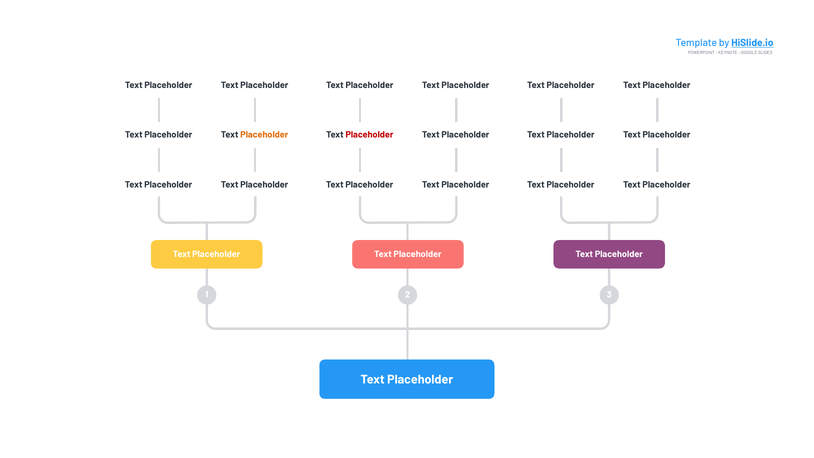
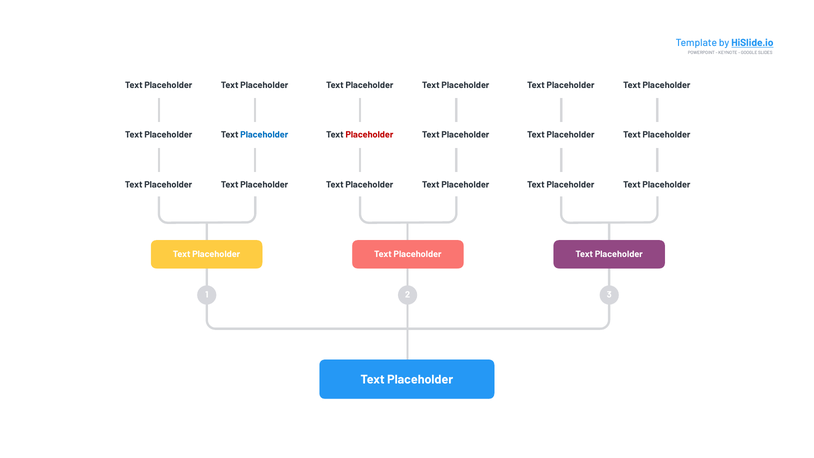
Placeholder at (264, 135) colour: orange -> blue
